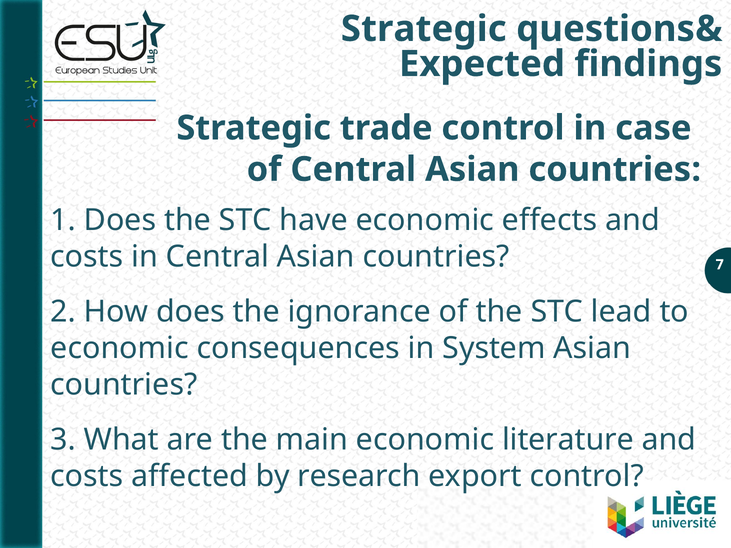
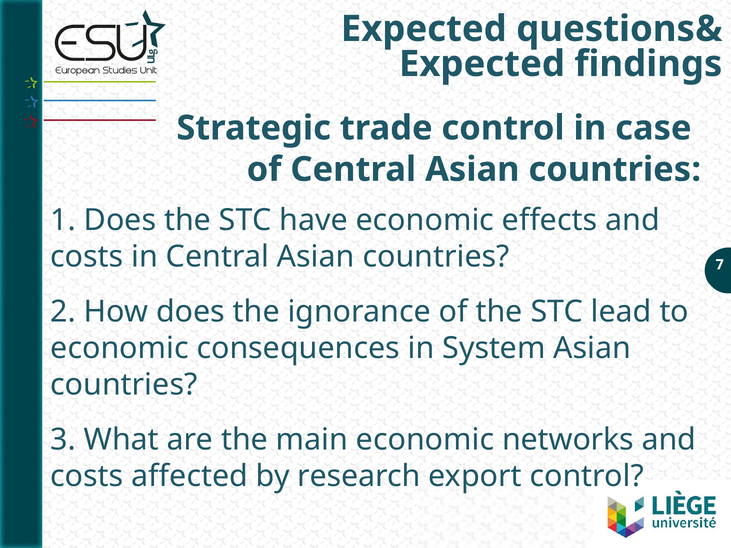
Strategic at (424, 29): Strategic -> Expected
literature: literature -> networks
